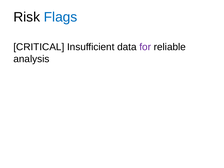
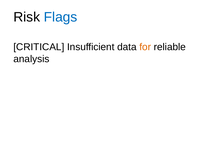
for colour: purple -> orange
